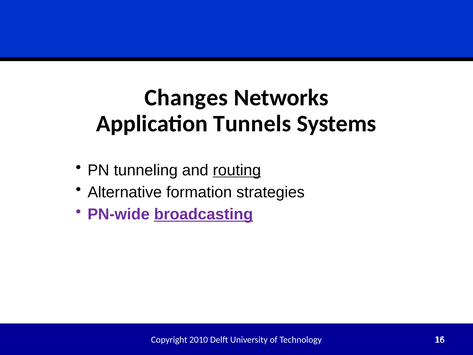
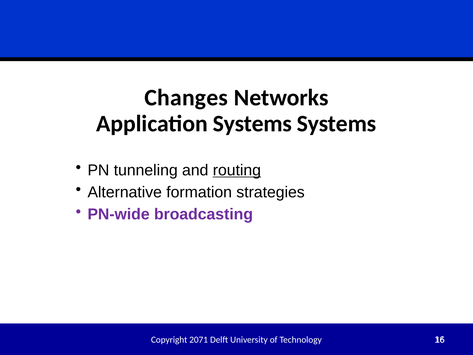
Application Tunnels: Tunnels -> Systems
broadcasting underline: present -> none
2010: 2010 -> 2071
